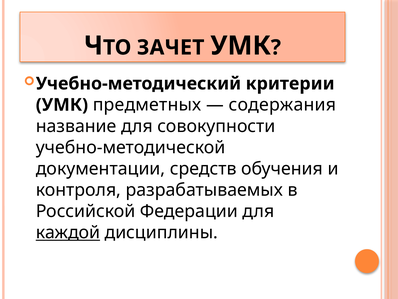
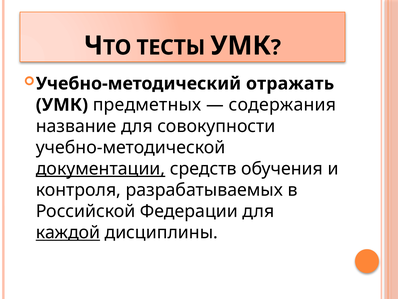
ЗАЧЕТ: ЗАЧЕТ -> ТЕСТЫ
критерии: критерии -> отражать
документации underline: none -> present
